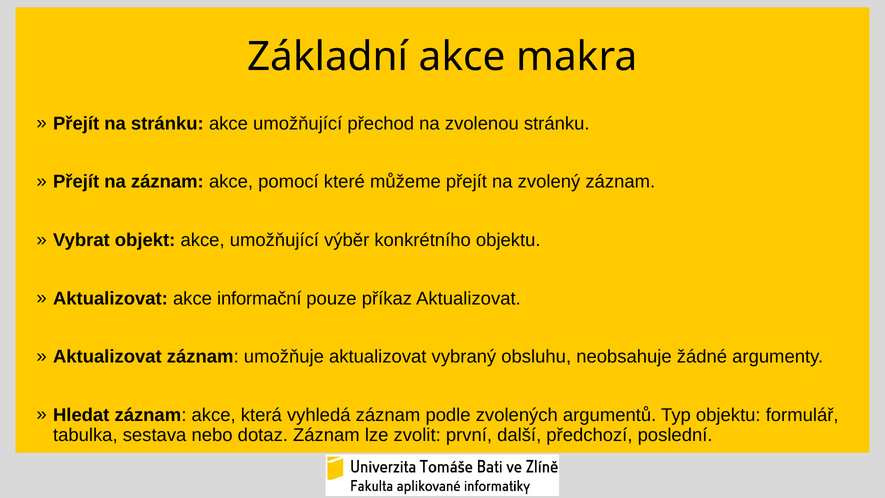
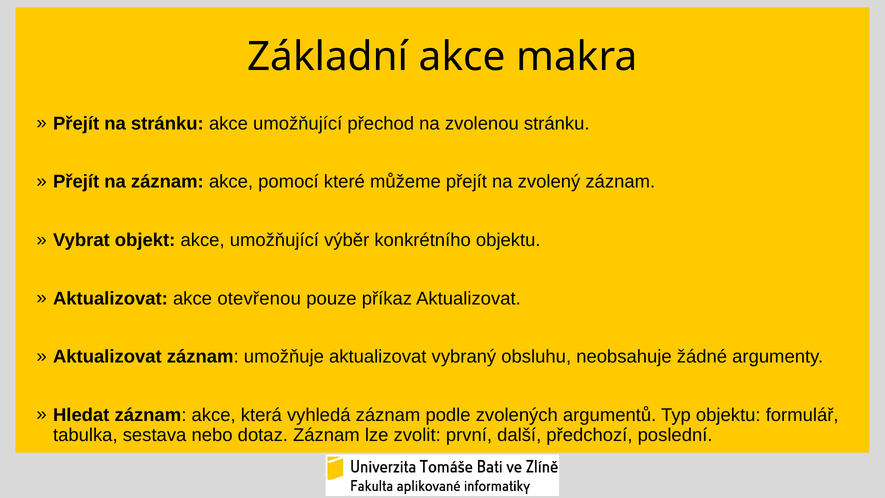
informační: informační -> otevřenou
